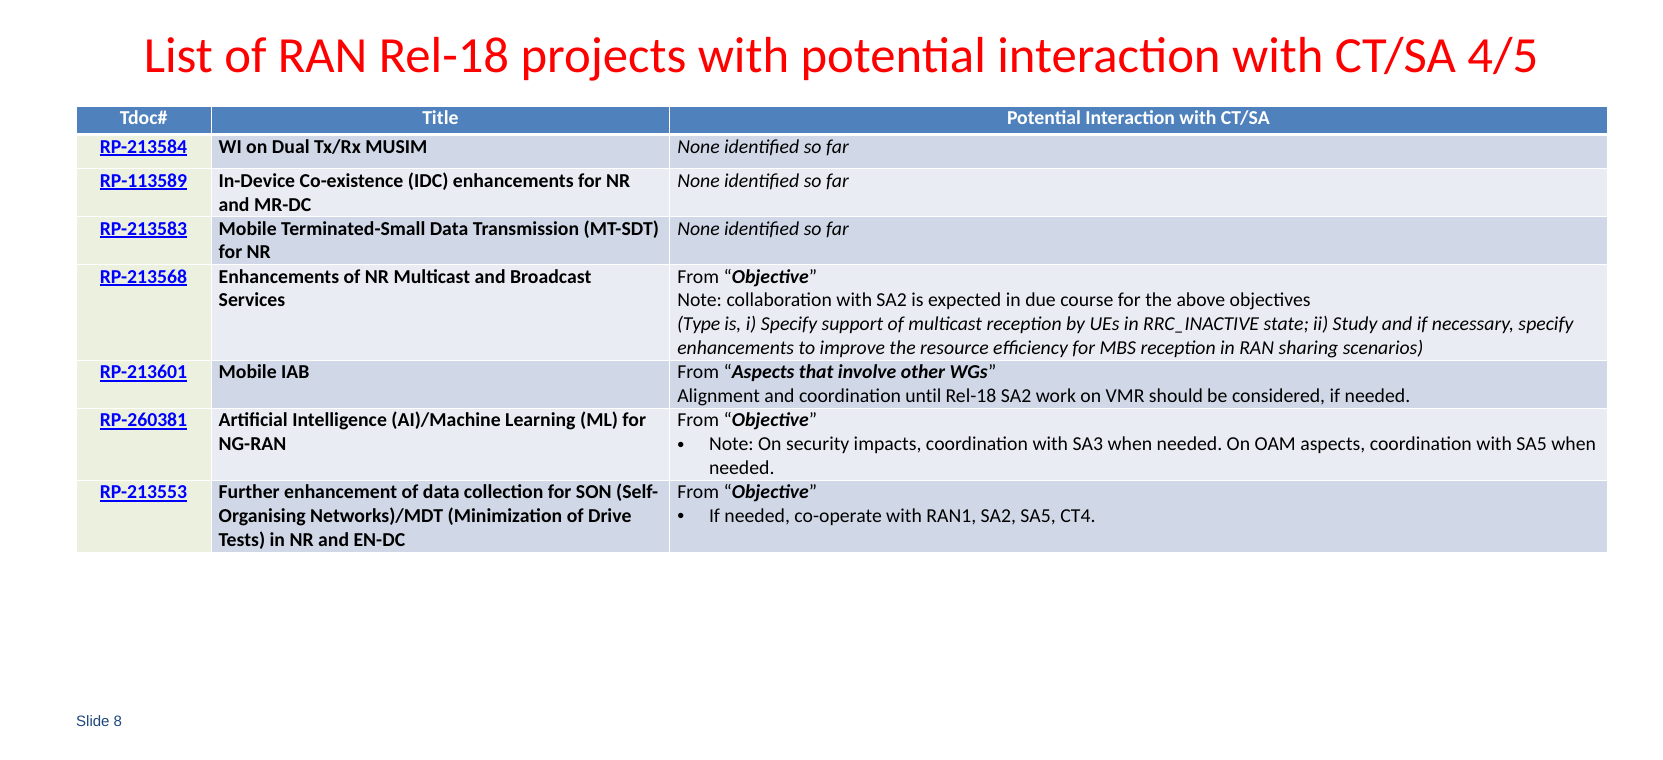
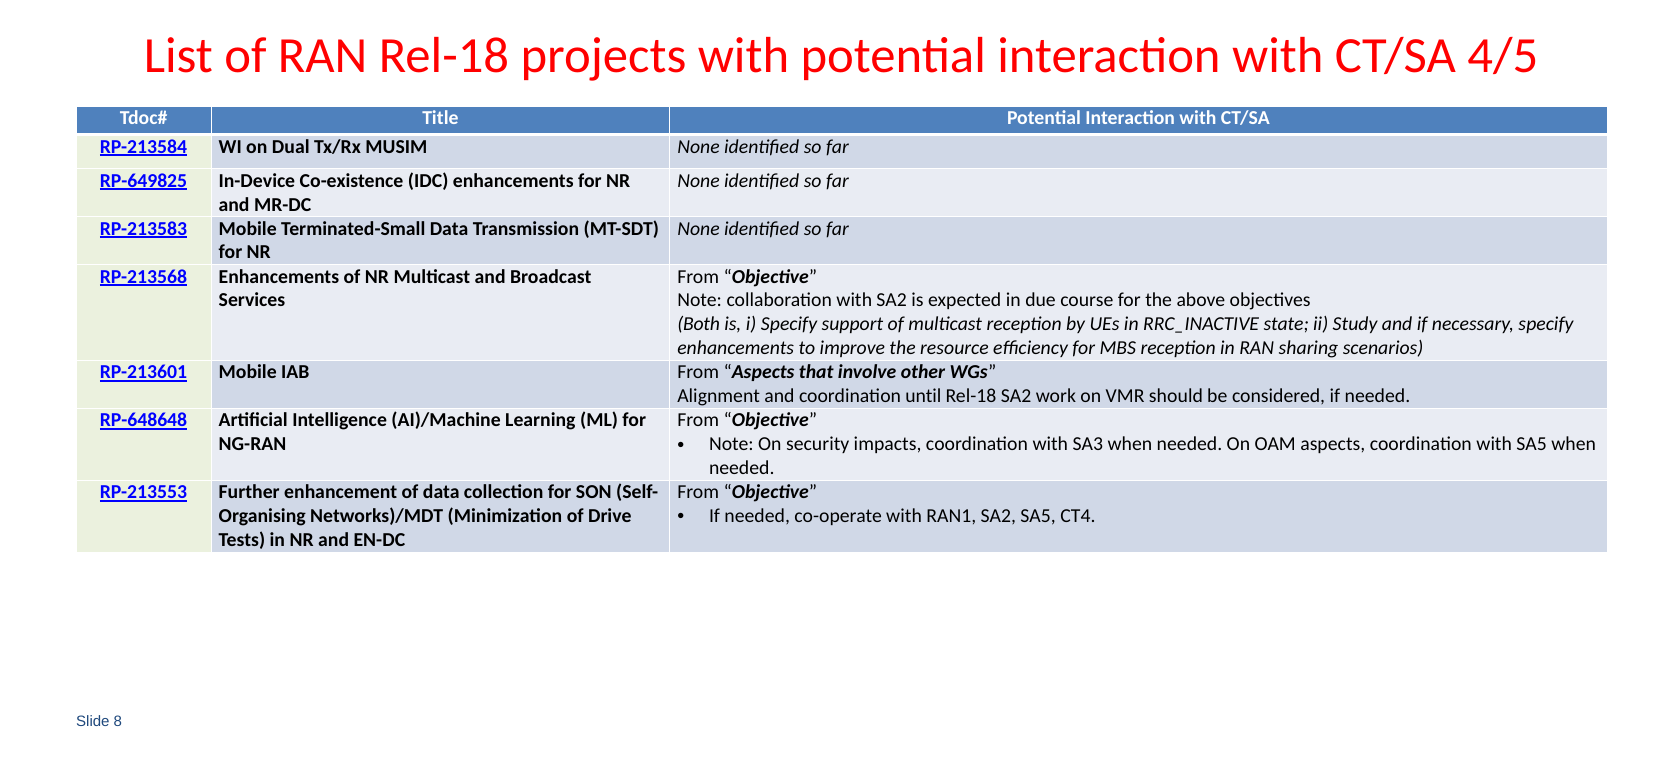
RP-113589: RP-113589 -> RP-649825
Type: Type -> Both
RP-260381: RP-260381 -> RP-648648
